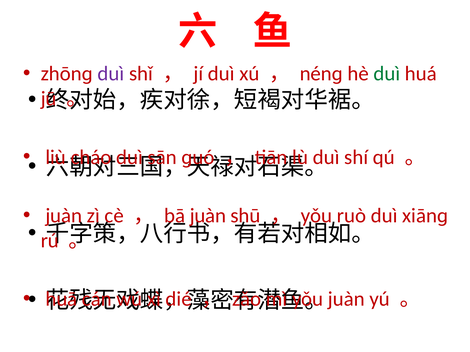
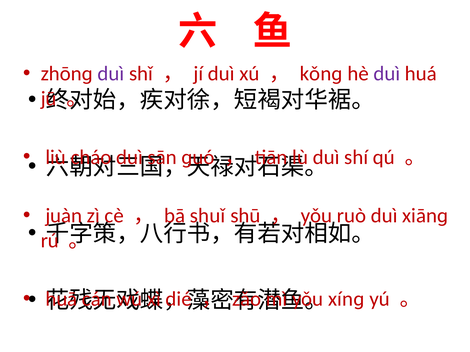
nénɡ: nénɡ -> kǒnɡ
duì at (387, 74) colour: green -> purple
bā juàn: juàn -> shuǐ
juàn at (346, 299): juàn -> xínɡ
